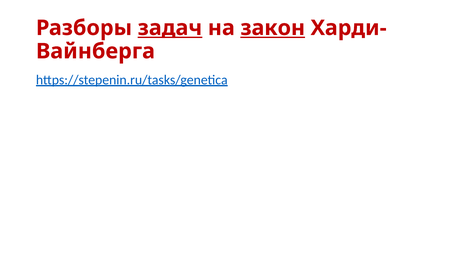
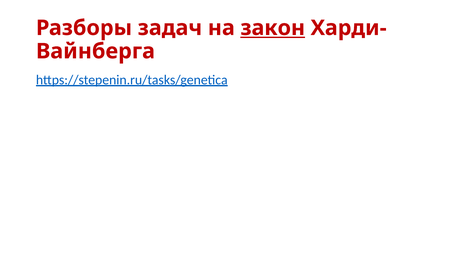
задач underline: present -> none
